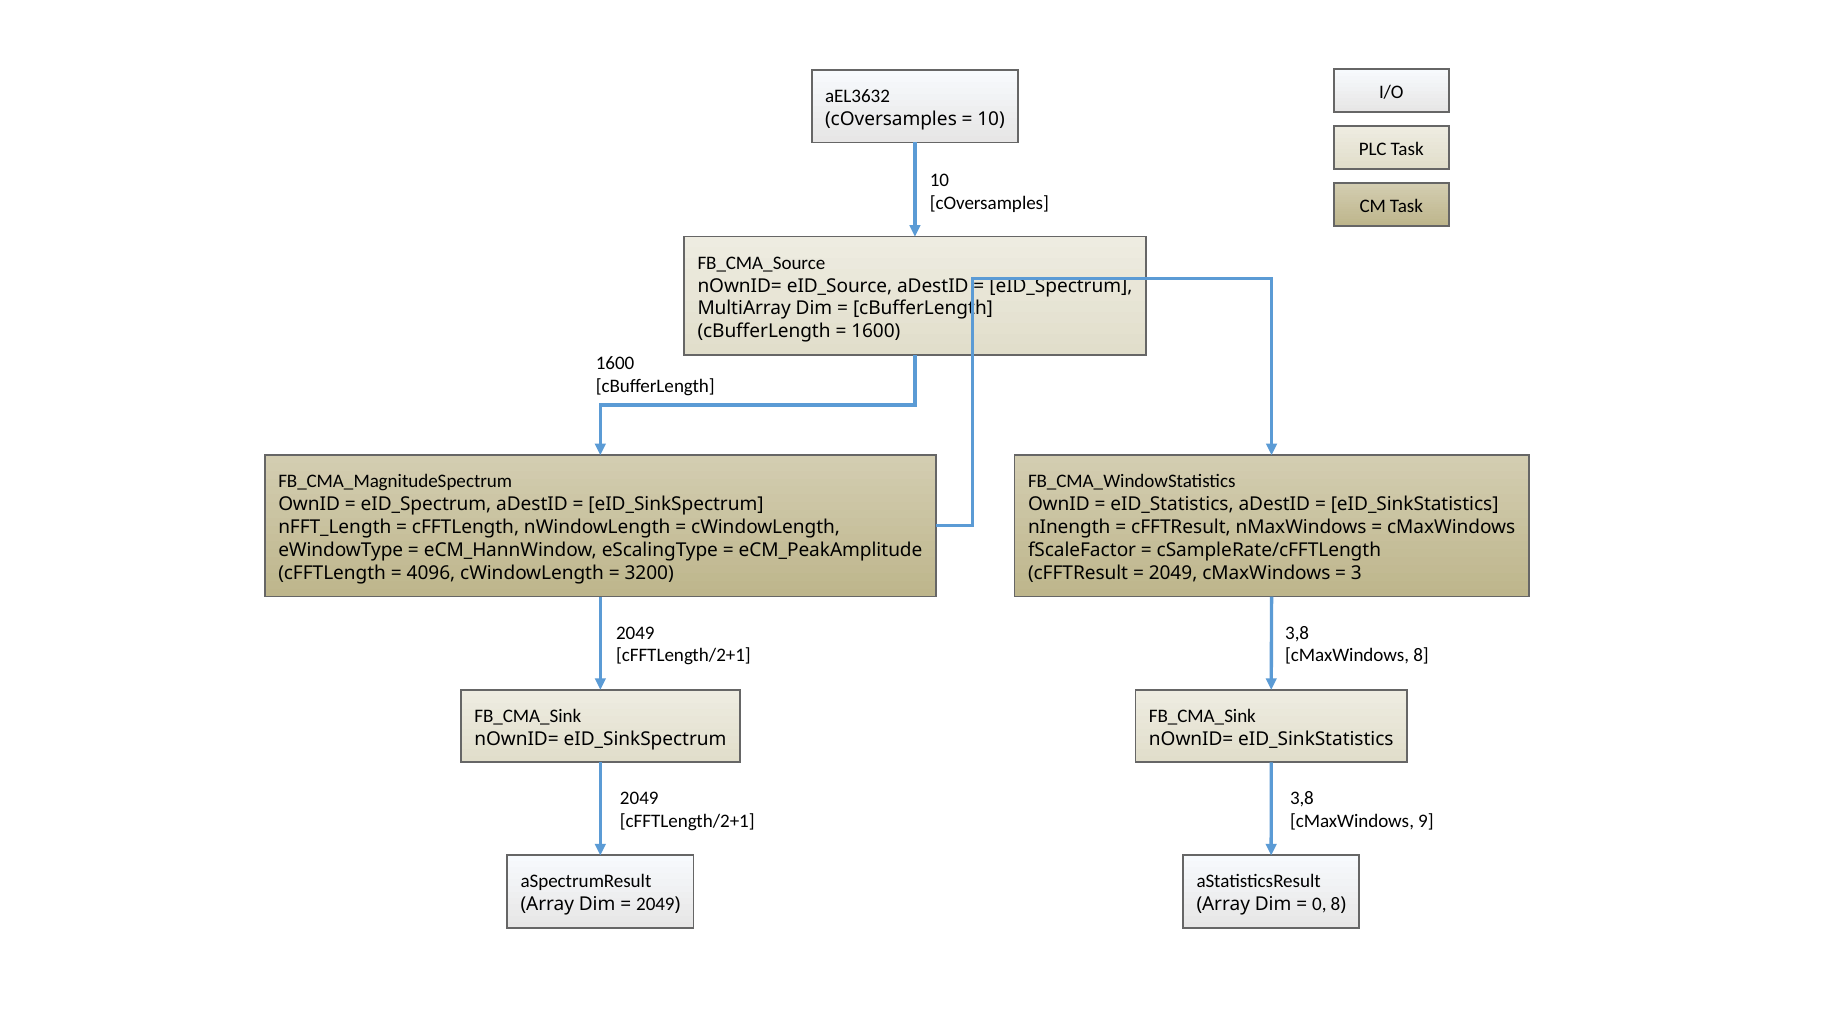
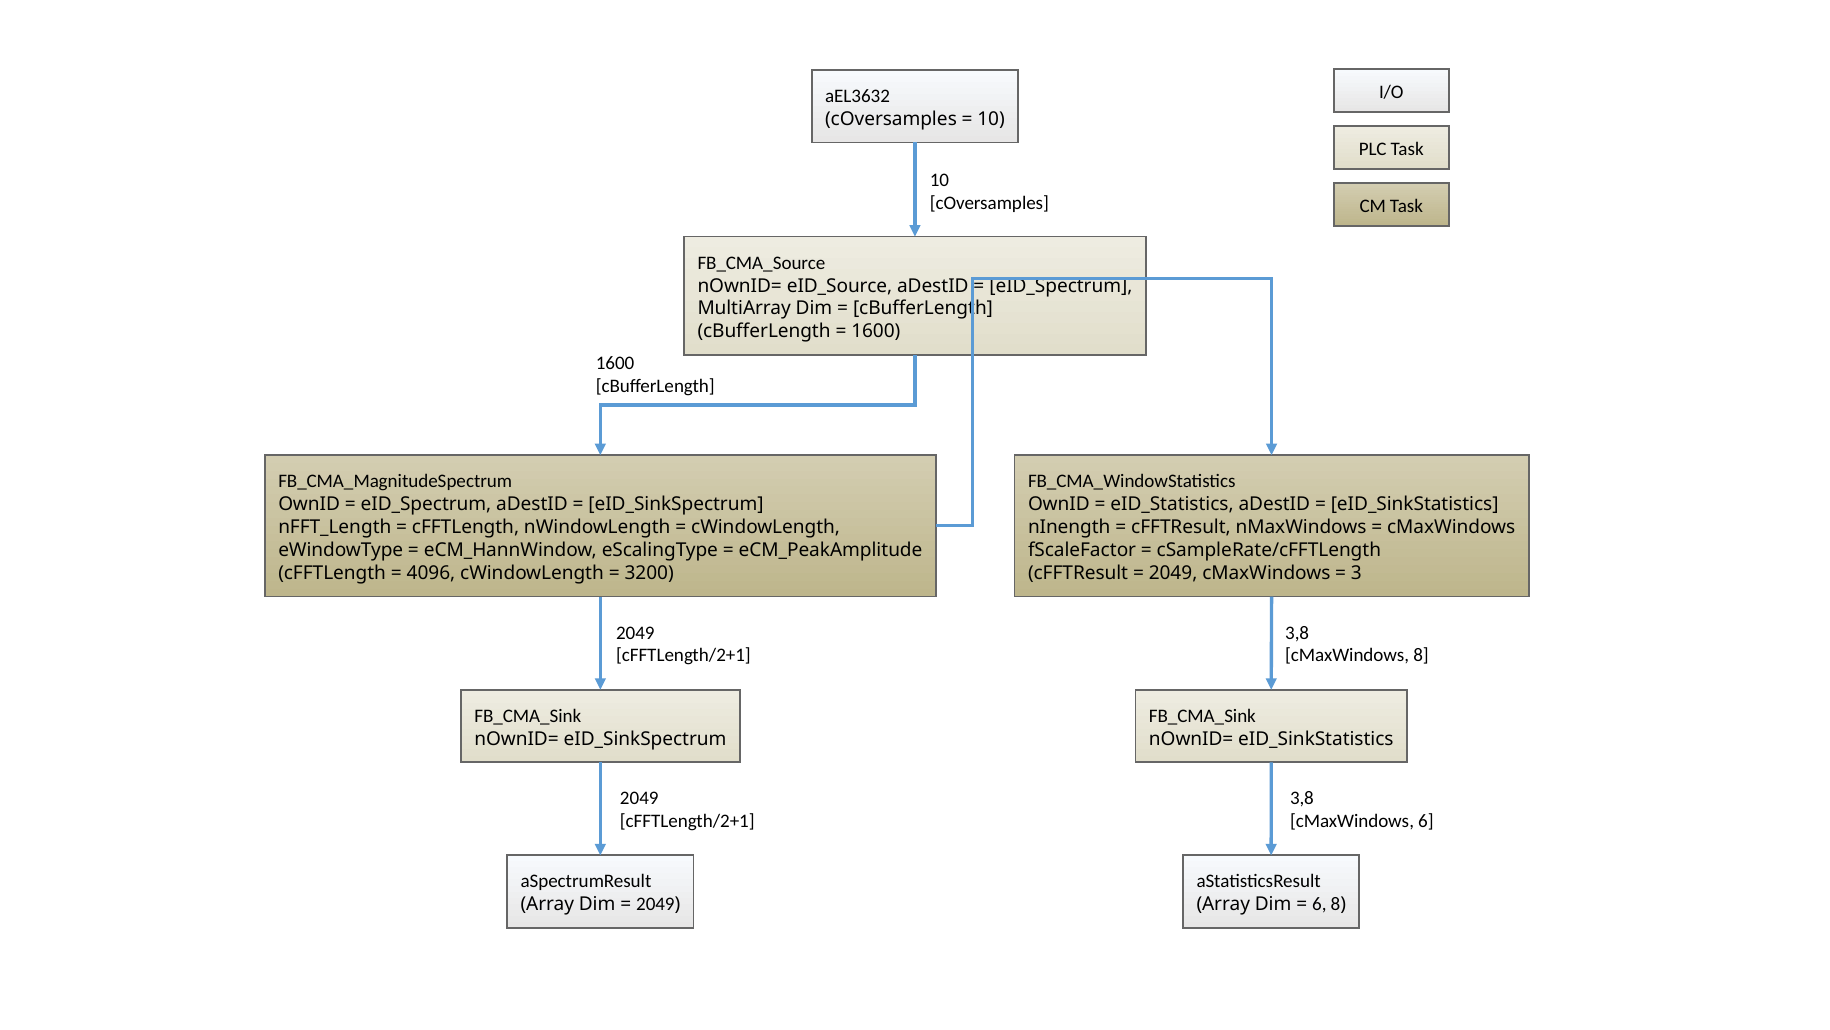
cMaxWindows 9: 9 -> 6
0 at (1319, 904): 0 -> 6
